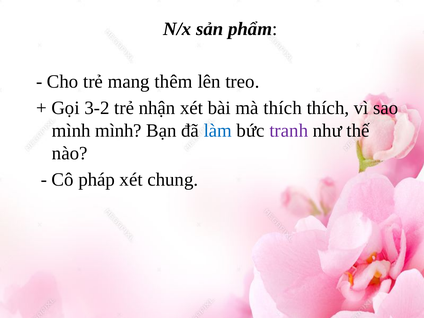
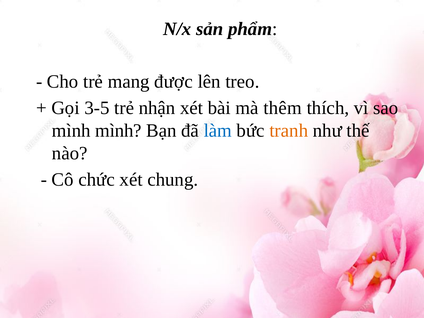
thêm: thêm -> được
3-2: 3-2 -> 3-5
mà thích: thích -> thêm
tranh colour: purple -> orange
pháp: pháp -> chức
